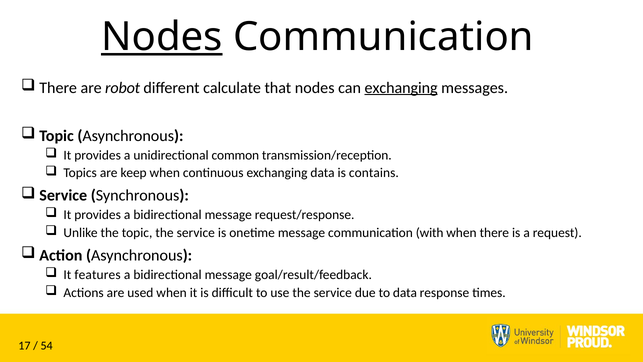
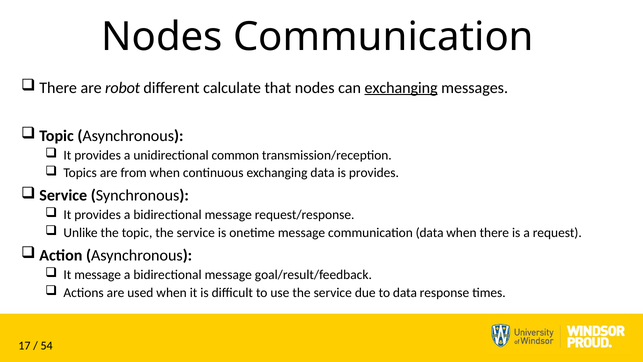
Nodes at (162, 37) underline: present -> none
keep: keep -> from
is contains: contains -> provides
communication with: with -> data
It features: features -> message
